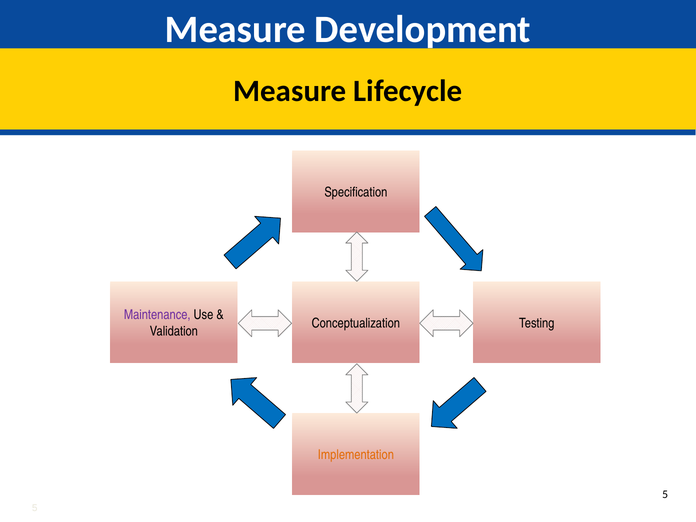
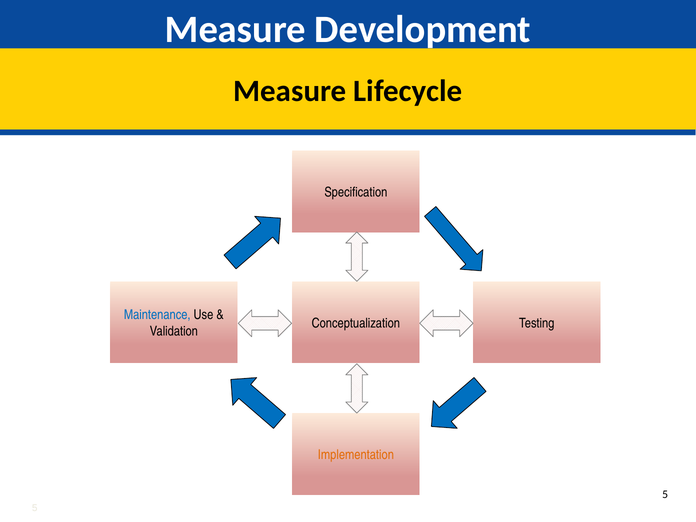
Maintenance colour: purple -> blue
